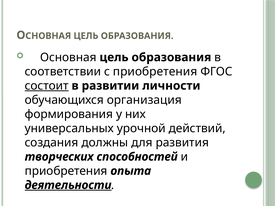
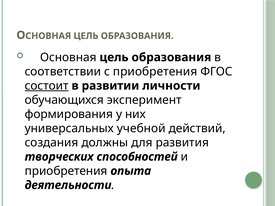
организация: организация -> эксперимент
урочной: урочной -> учебной
деятельности underline: present -> none
